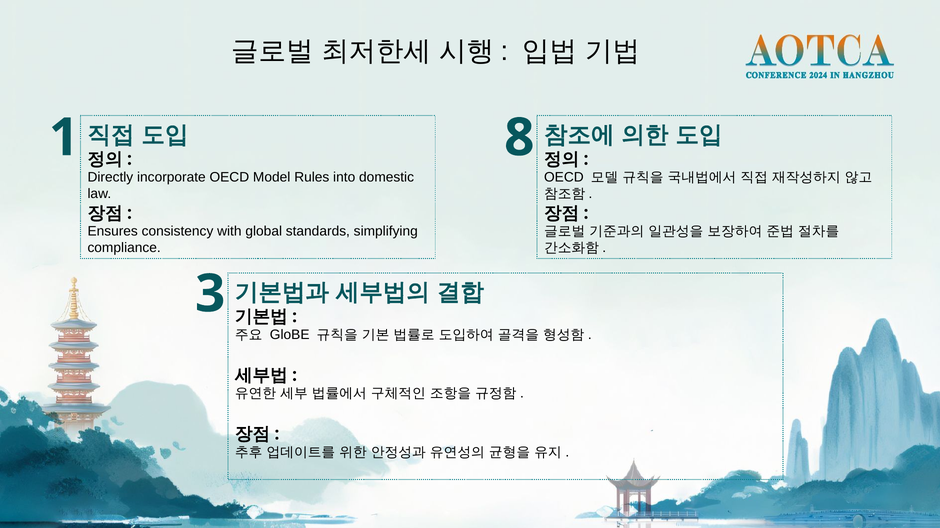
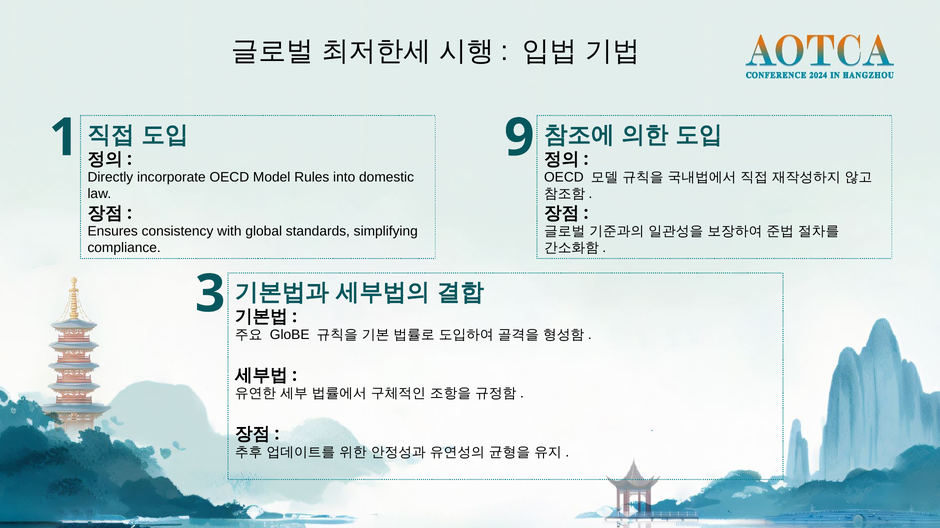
8: 8 -> 9
